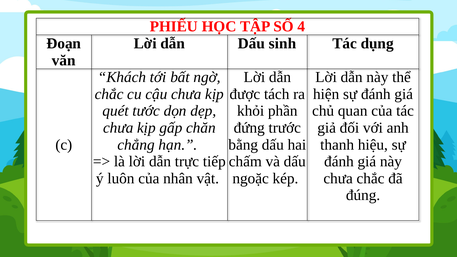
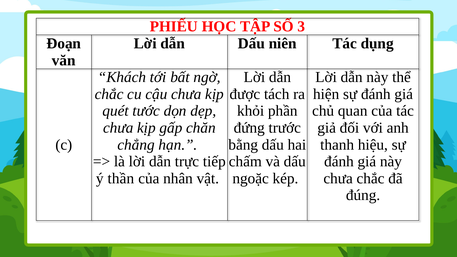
4: 4 -> 3
sinh: sinh -> niên
luôn: luôn -> thần
